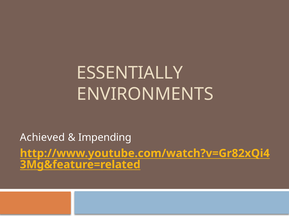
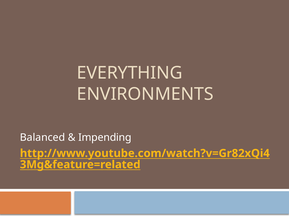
ESSENTIALLY: ESSENTIALLY -> EVERYTHING
Achieved: Achieved -> Balanced
